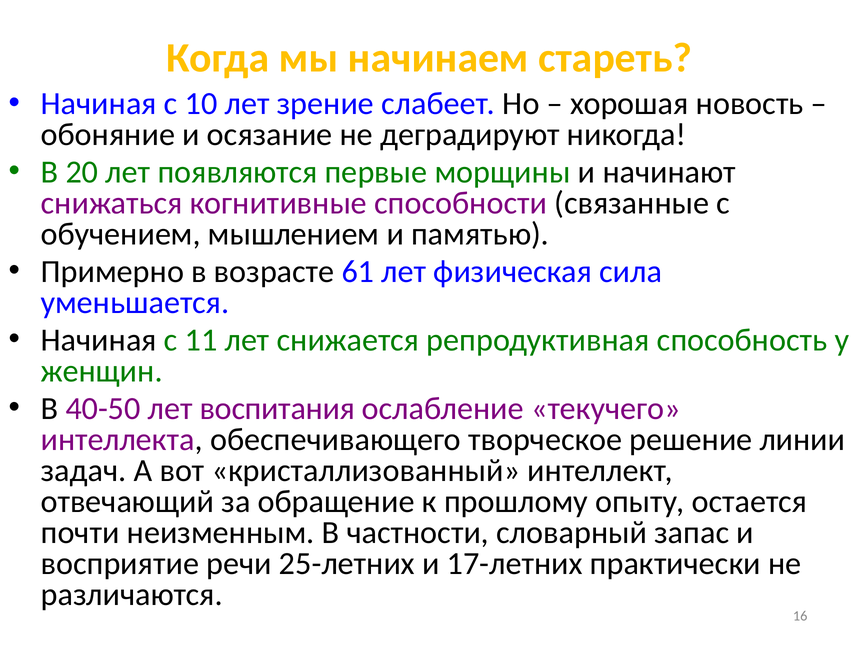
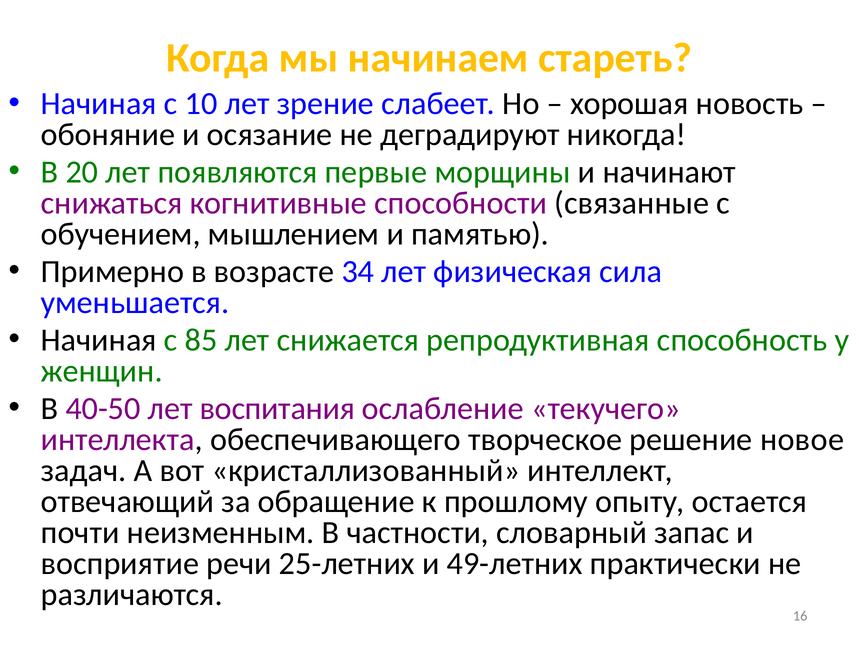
61: 61 -> 34
11: 11 -> 85
линии: линии -> новое
17-летних: 17-летних -> 49-летних
